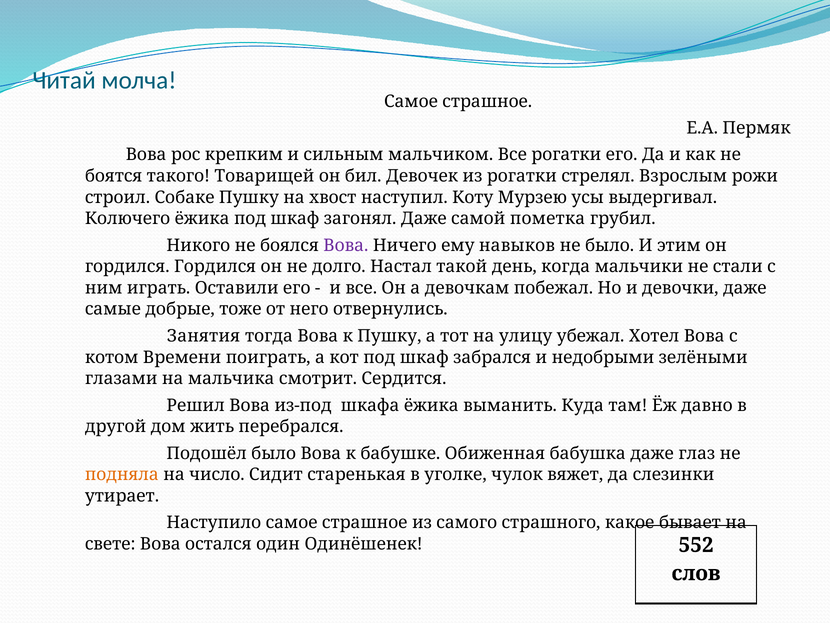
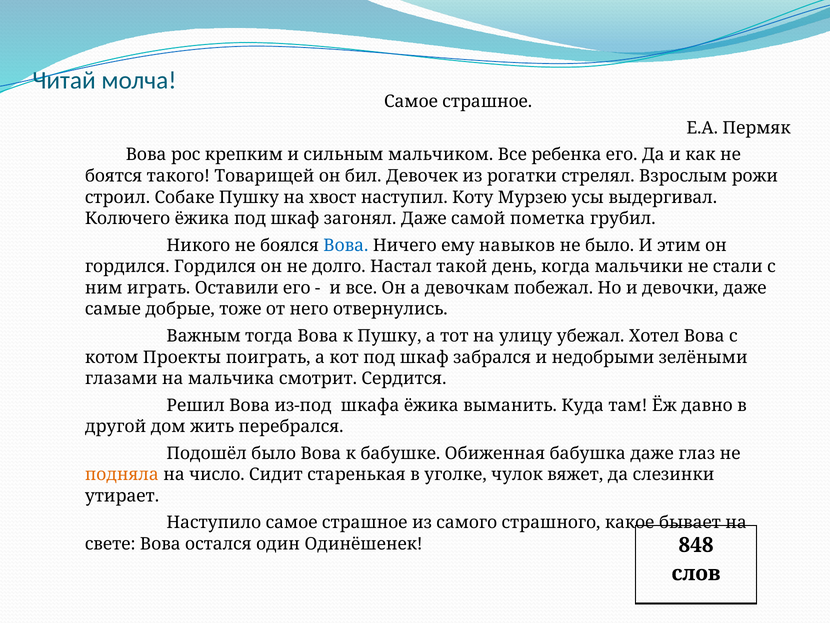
Все рогатки: рогатки -> ребенка
Вова at (346, 245) colour: purple -> blue
Занятия: Занятия -> Важным
Времени: Времени -> Проекты
552: 552 -> 848
